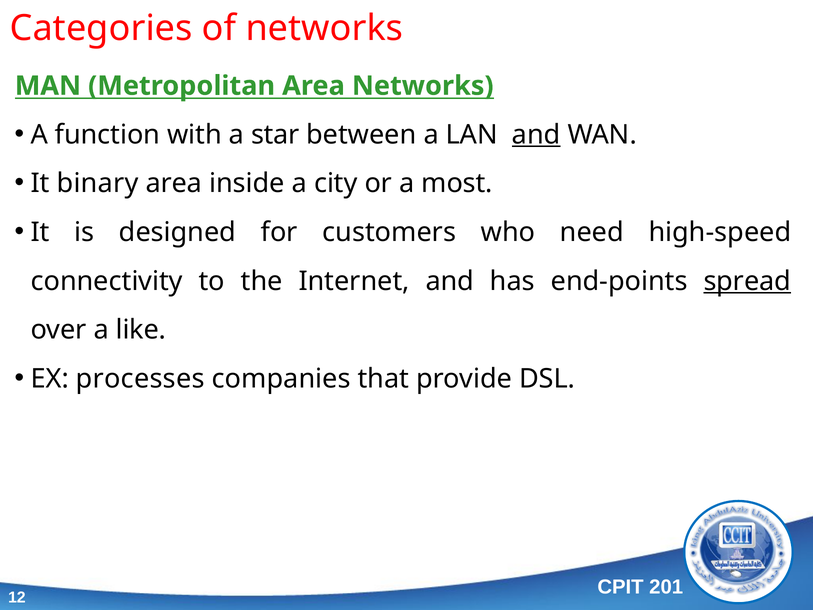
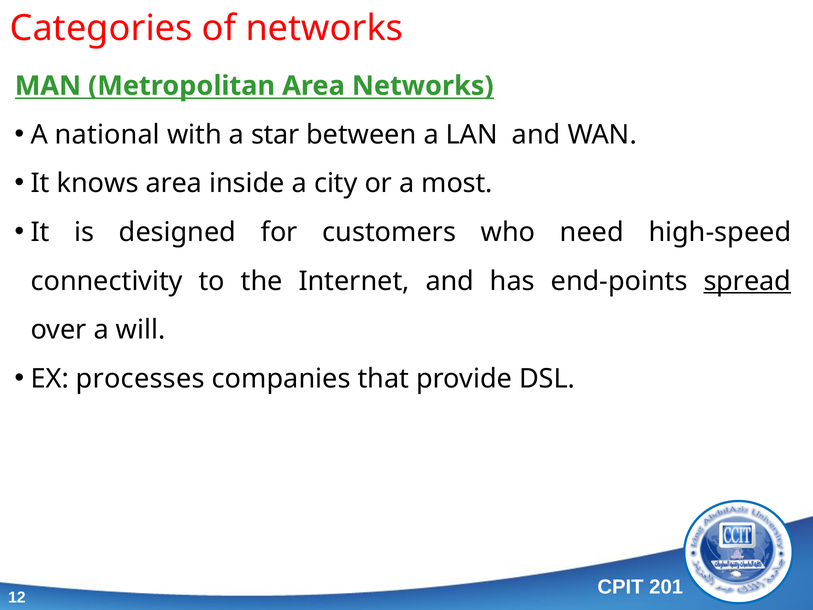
function: function -> national
and at (536, 135) underline: present -> none
binary: binary -> knows
like: like -> will
